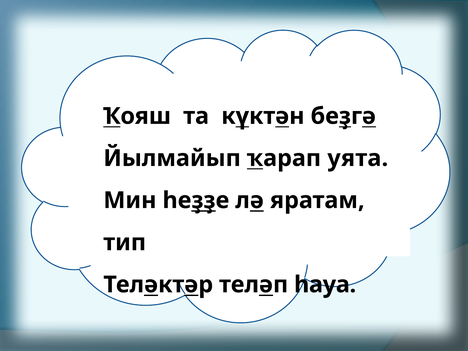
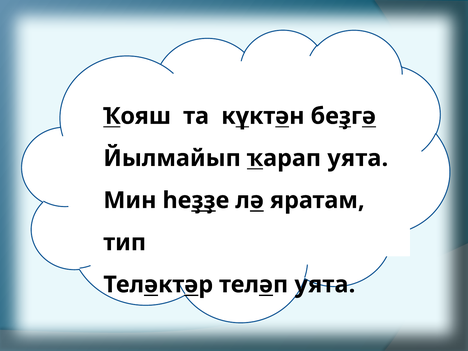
теләп һауа: һауа -> уята
